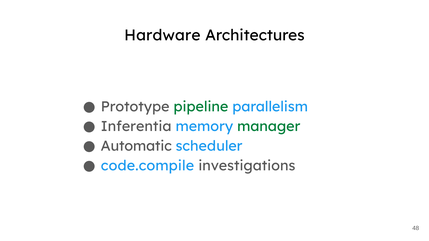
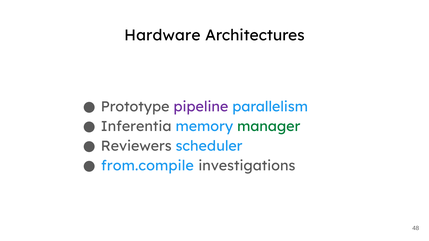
pipeline colour: green -> purple
Automatic: Automatic -> Reviewers
code.compile: code.compile -> from.compile
